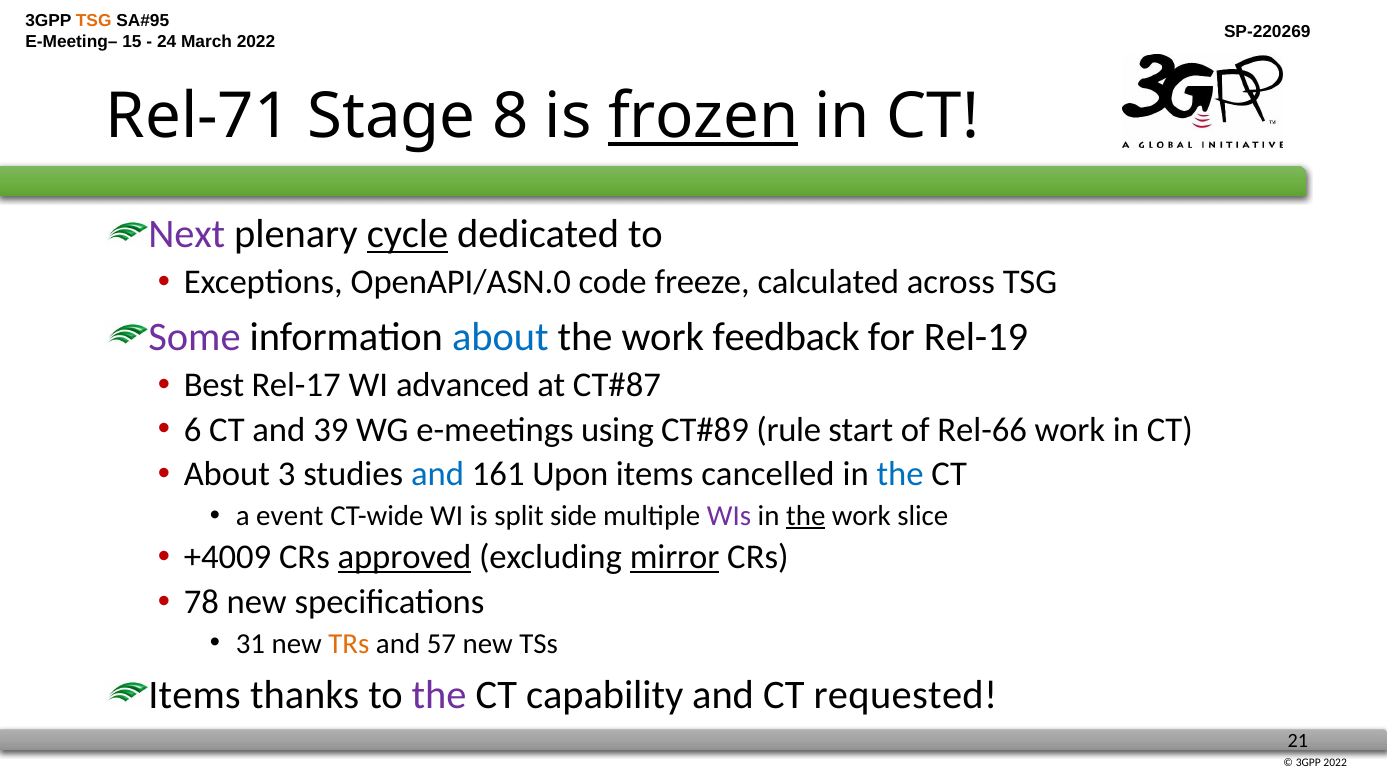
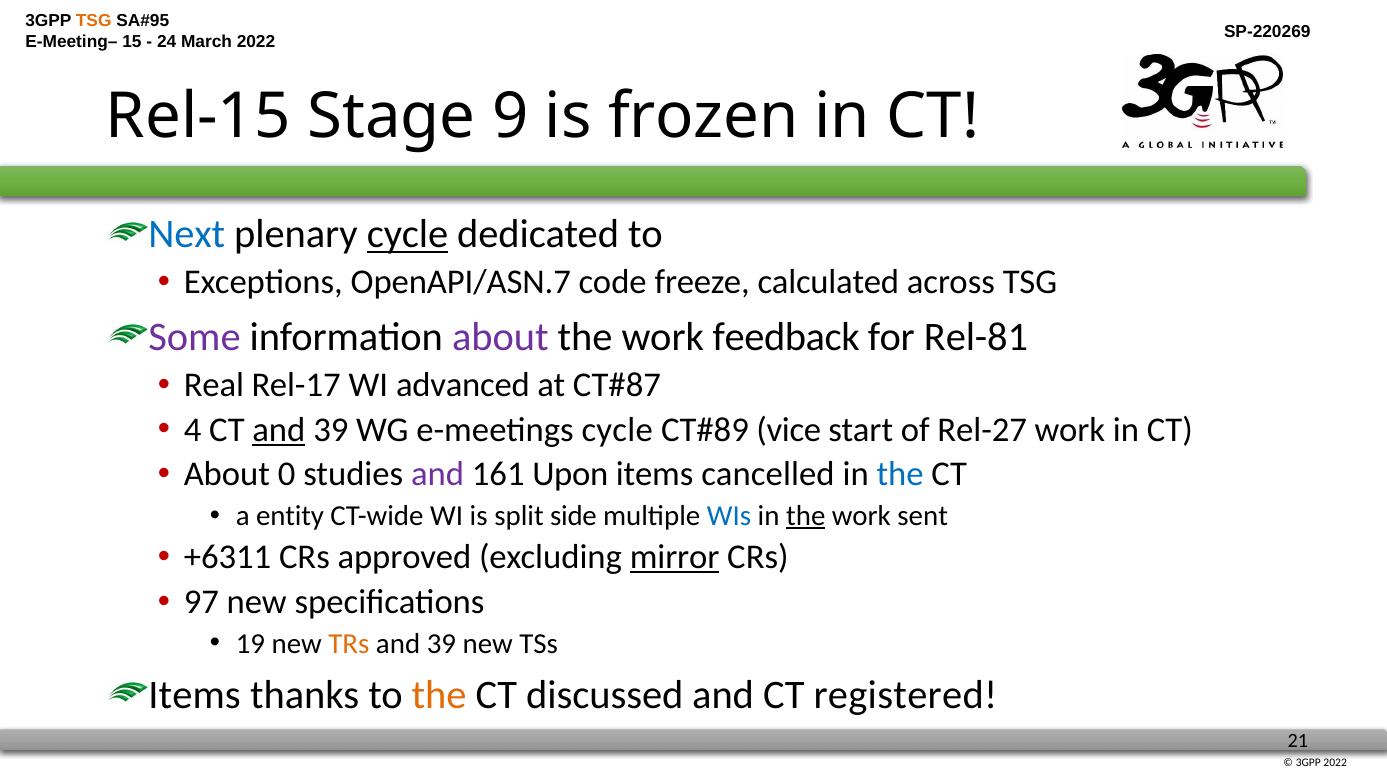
Rel-71: Rel-71 -> Rel-15
8: 8 -> 9
frozen underline: present -> none
Next colour: purple -> blue
OpenAPI/ASN.0: OpenAPI/ASN.0 -> OpenAPI/ASN.7
about at (500, 337) colour: blue -> purple
Rel-19: Rel-19 -> Rel-81
Best: Best -> Real
6: 6 -> 4
and at (279, 430) underline: none -> present
e-meetings using: using -> cycle
rule: rule -> vice
Rel-66: Rel-66 -> Rel-27
3: 3 -> 0
and at (438, 474) colour: blue -> purple
event: event -> entity
WIs colour: purple -> blue
slice: slice -> sent
+4009: +4009 -> +6311
approved underline: present -> none
78: 78 -> 97
31: 31 -> 19
57 at (441, 644): 57 -> 39
the at (439, 695) colour: purple -> orange
capability: capability -> discussed
requested: requested -> registered
